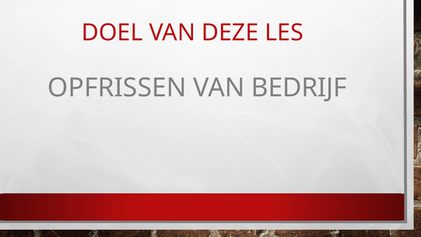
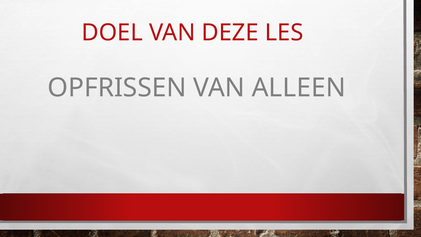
BEDRIJF: BEDRIJF -> ALLEEN
